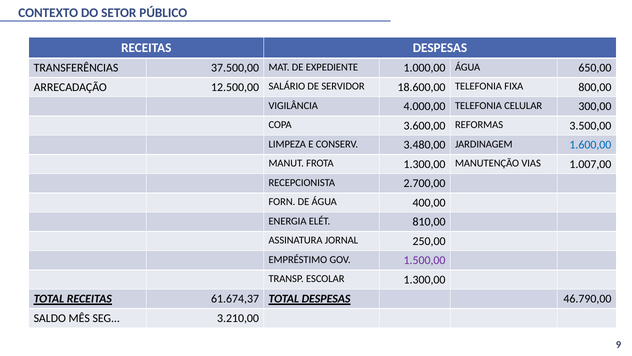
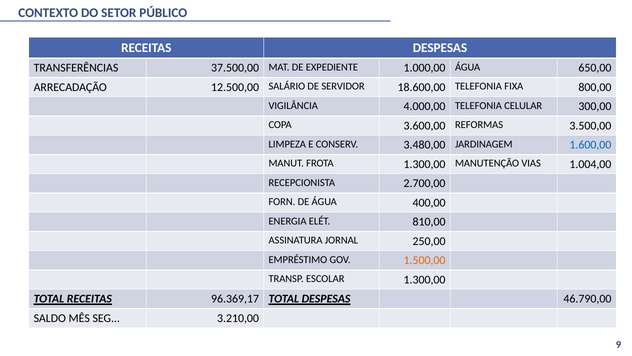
1.007,00: 1.007,00 -> 1.004,00
1.500,00 colour: purple -> orange
61.674,37: 61.674,37 -> 96.369,17
